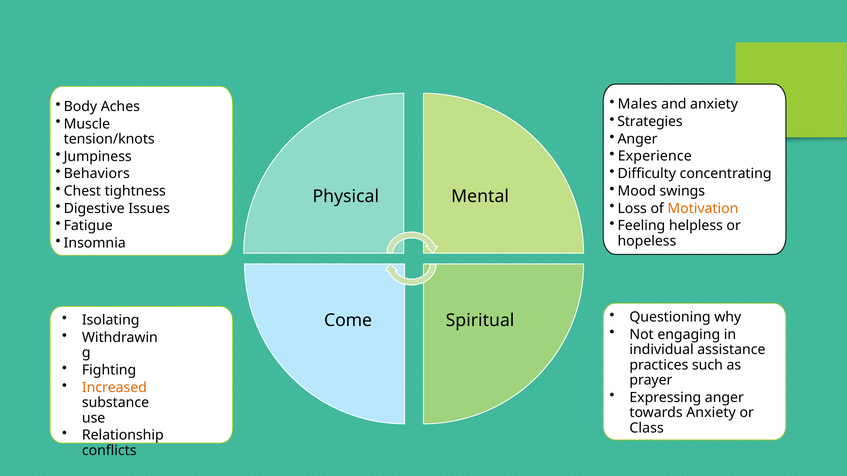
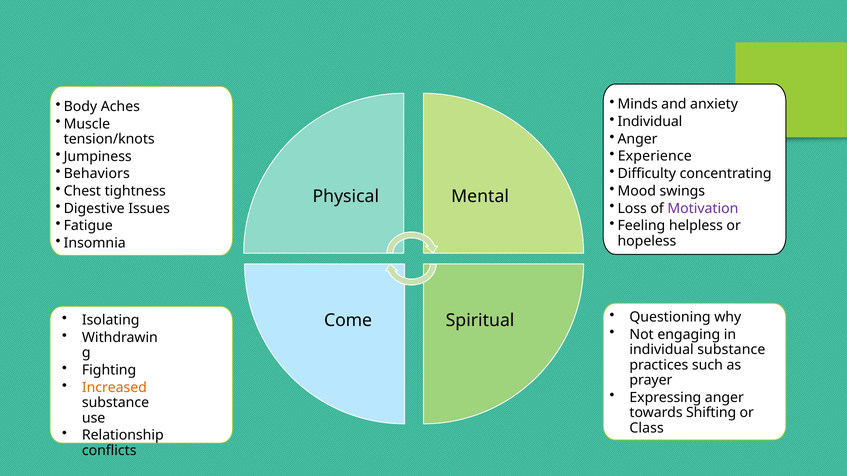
Males: Males -> Minds
Strategies at (650, 122): Strategies -> Individual
Motivation colour: orange -> purple
individual assistance: assistance -> substance
towards Anxiety: Anxiety -> Shifting
